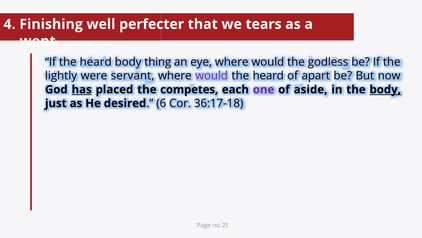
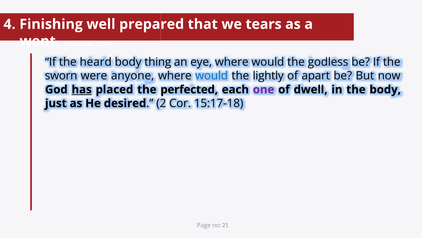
perfecter: perfecter -> prepared
lightly: lightly -> sworn
servant: servant -> anyone
would at (212, 76) colour: purple -> blue
heard at (268, 76): heard -> lightly
competes: competes -> perfected
aside: aside -> dwell
body at (385, 90) underline: present -> none
desired 6: 6 -> 2
36:17-18: 36:17-18 -> 15:17-18
